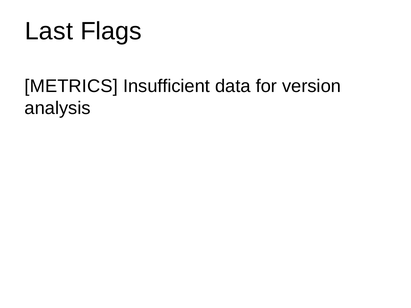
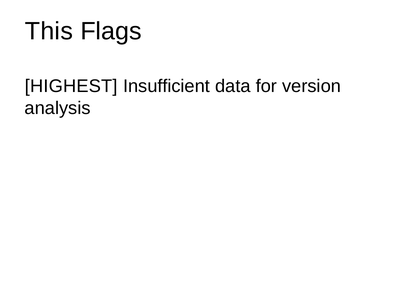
Last: Last -> This
METRICS: METRICS -> HIGHEST
